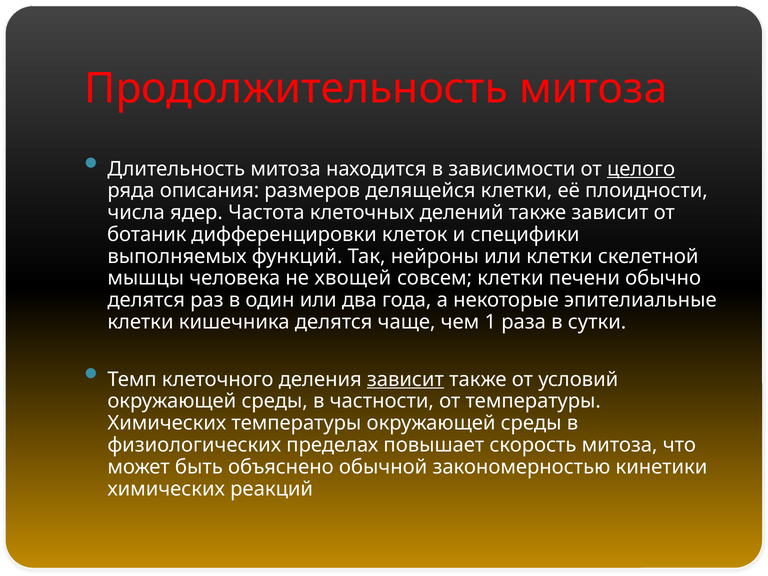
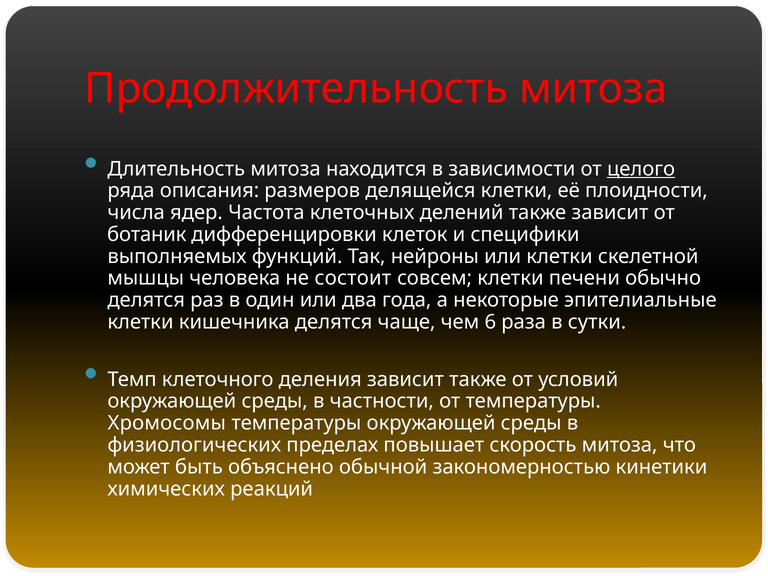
хвощей: хвощей -> состоит
1: 1 -> 6
зависит at (405, 379) underline: present -> none
Химических at (167, 423): Химических -> Хромосомы
